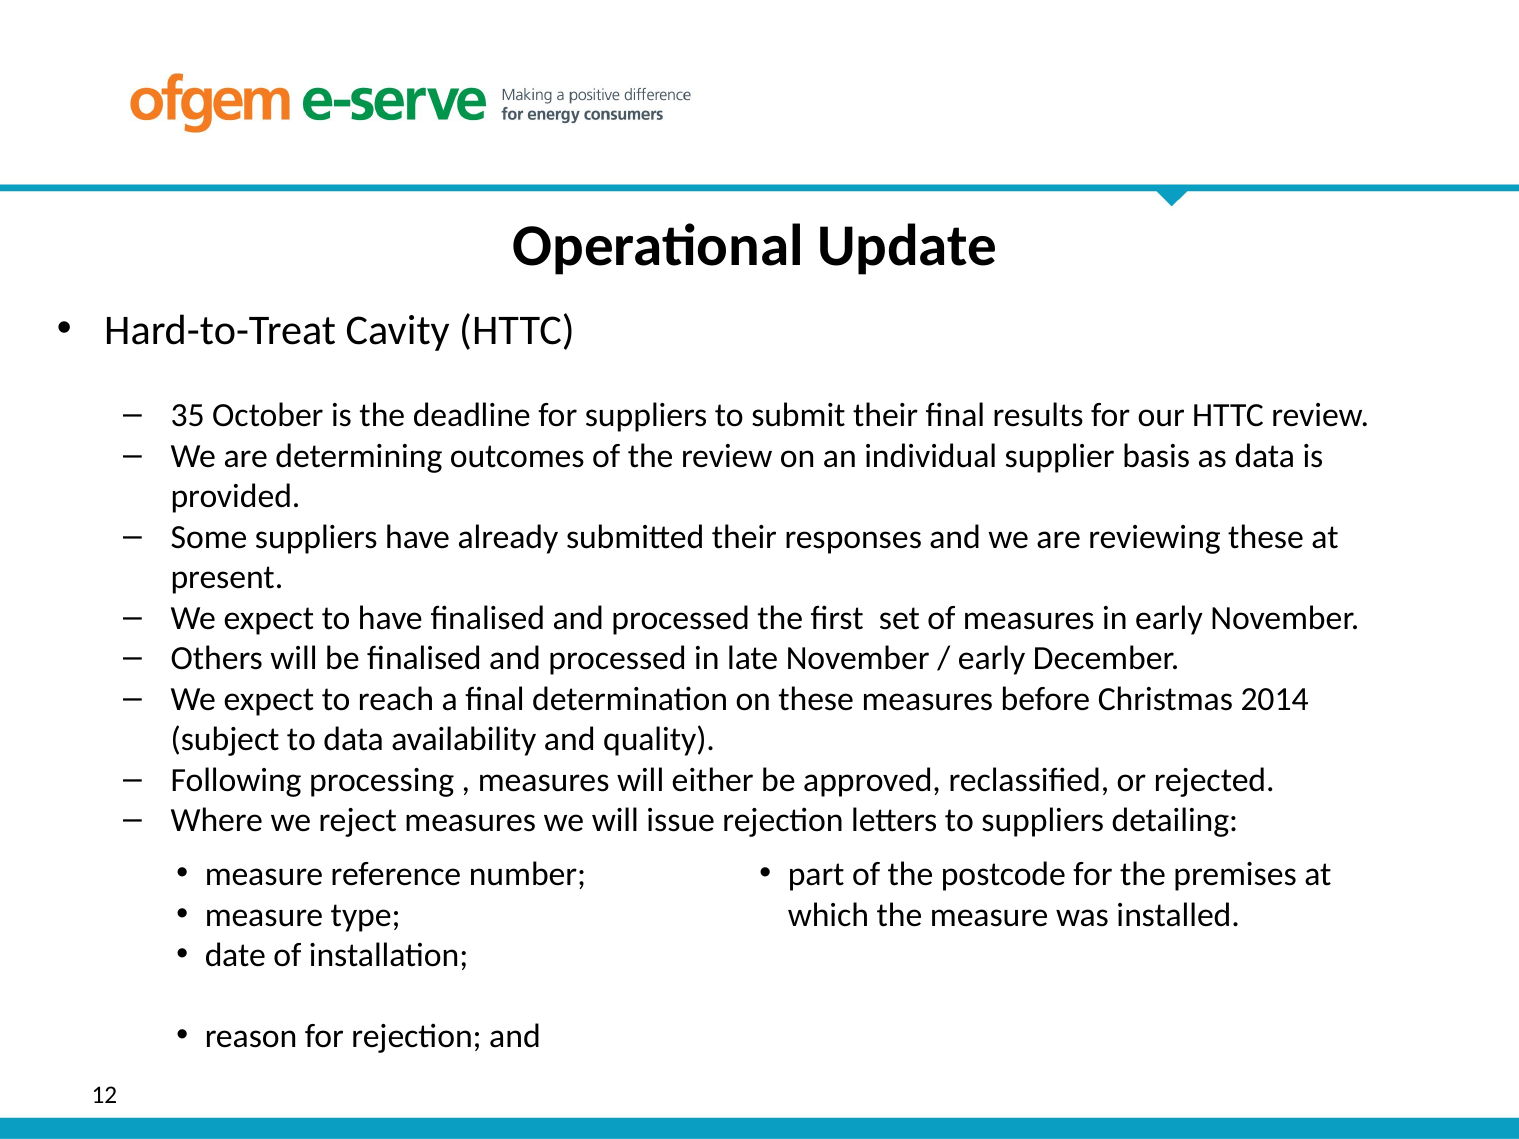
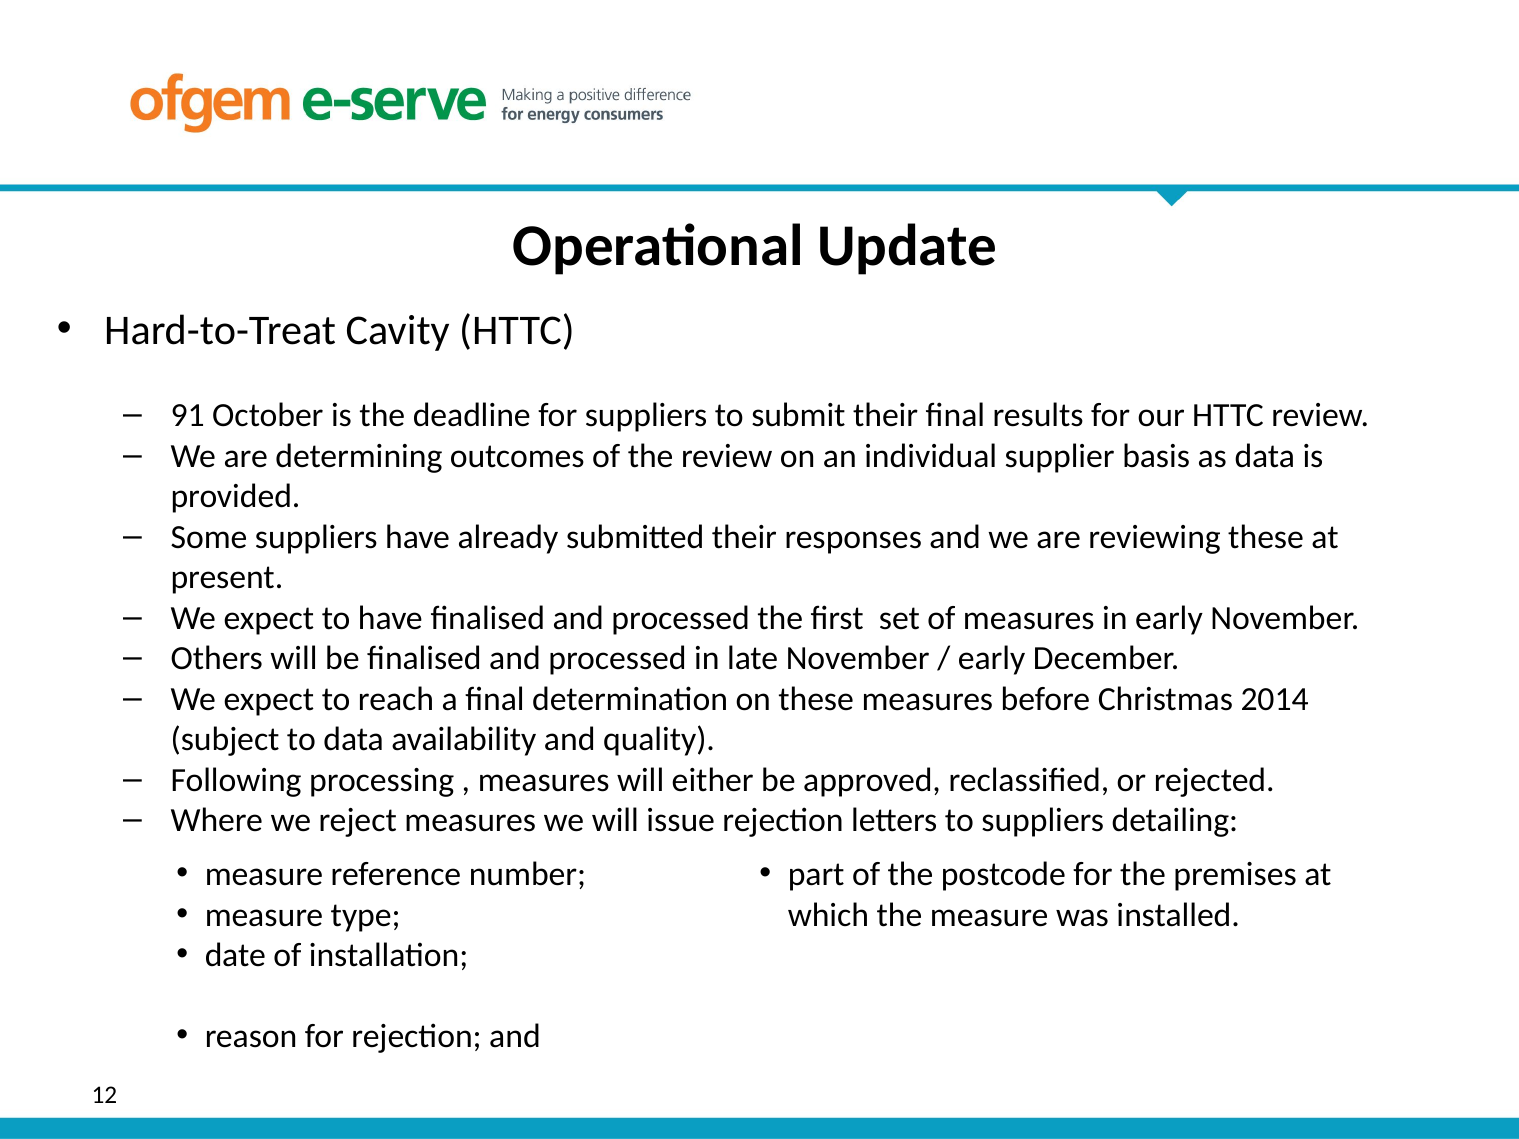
35: 35 -> 91
